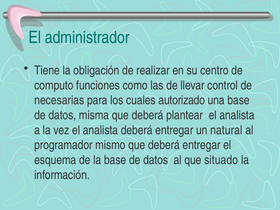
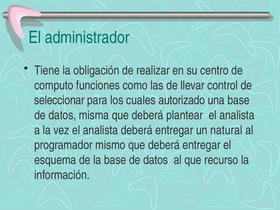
necesarias: necesarias -> seleccionar
situado: situado -> recurso
